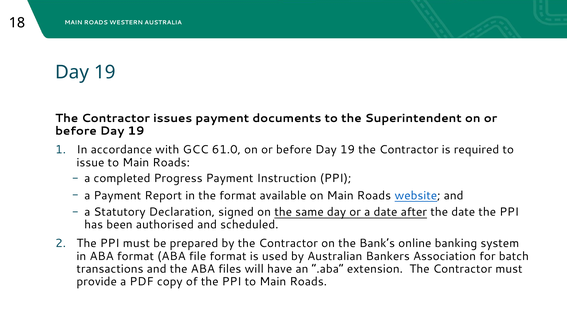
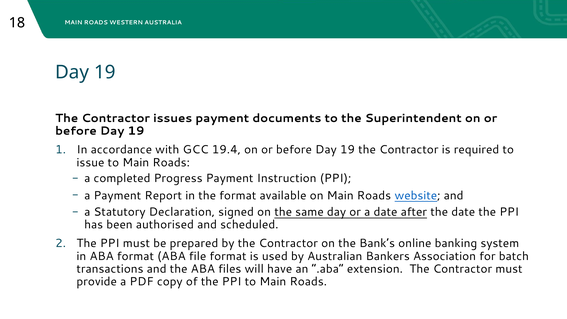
61.0: 61.0 -> 19.4
